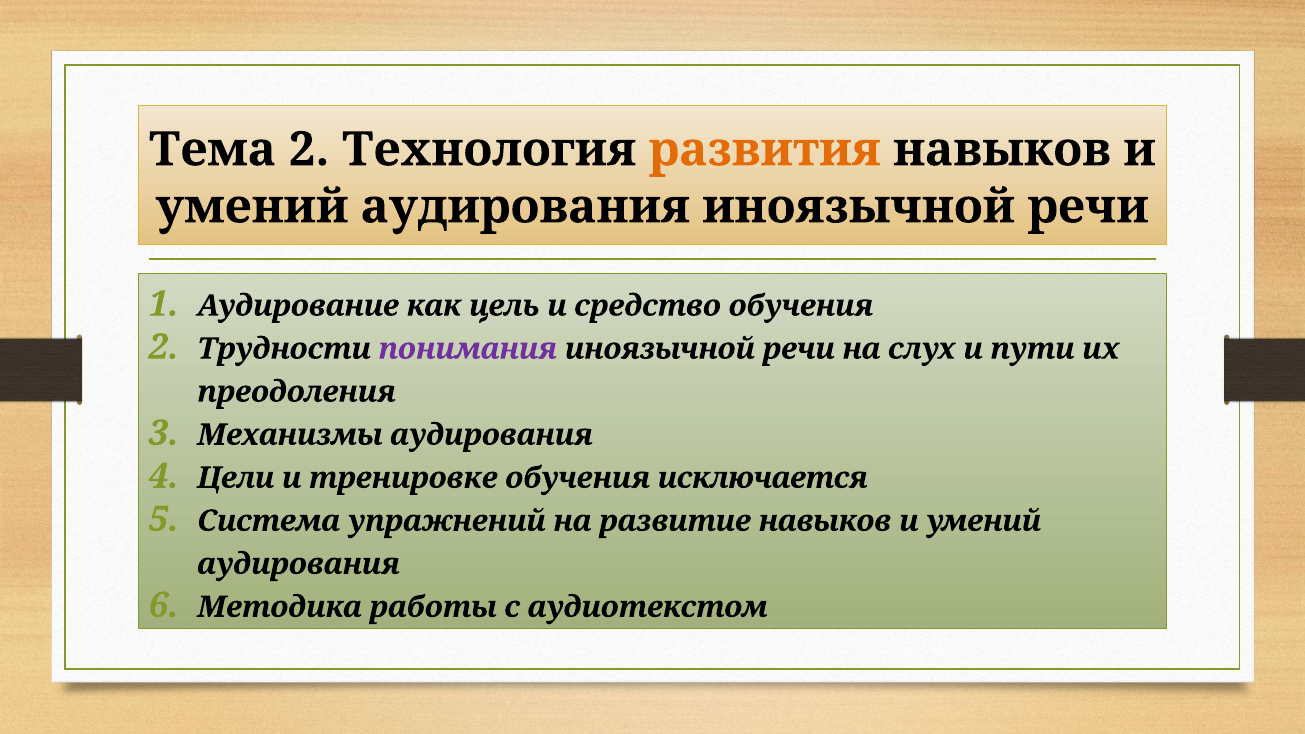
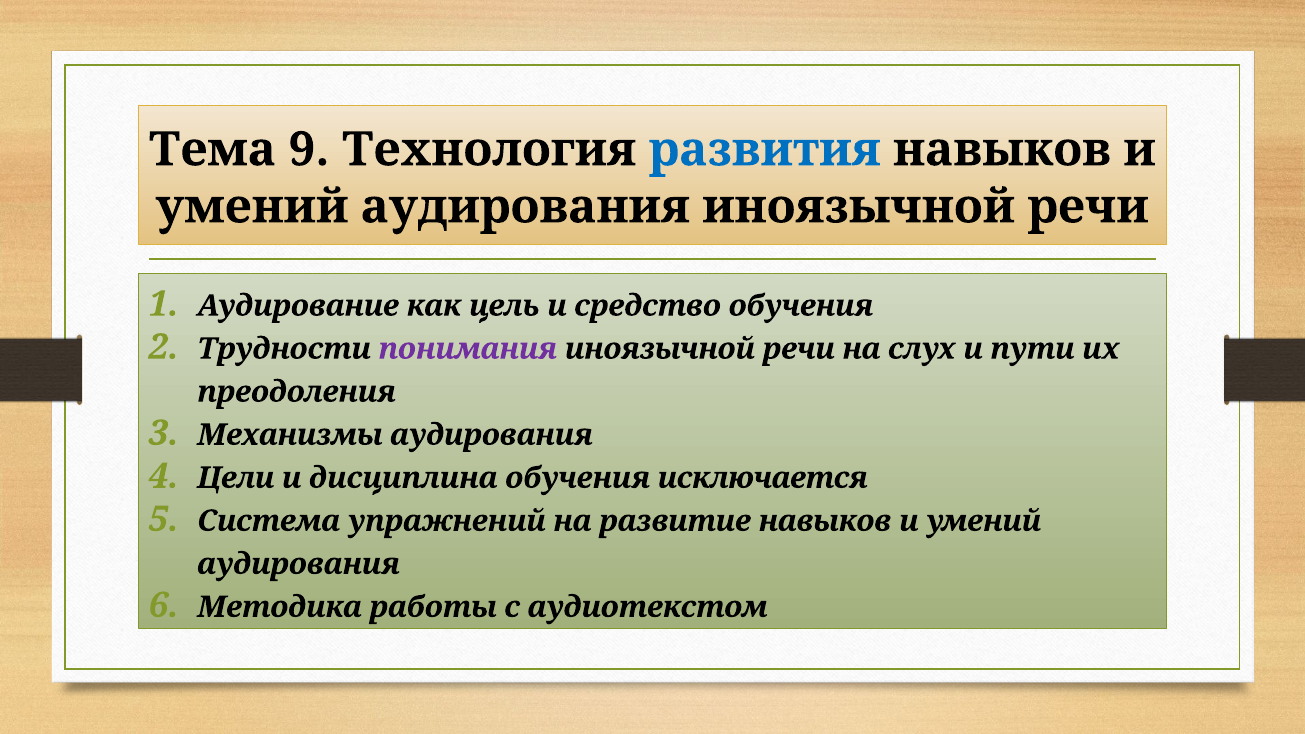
Тема 2: 2 -> 9
развития colour: orange -> blue
тренировке: тренировке -> дисциплина
